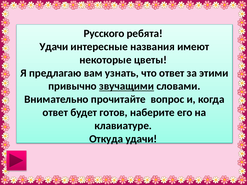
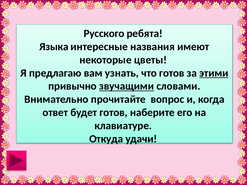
Удачи at (54, 47): Удачи -> Языка
что ответ: ответ -> готов
этими underline: none -> present
